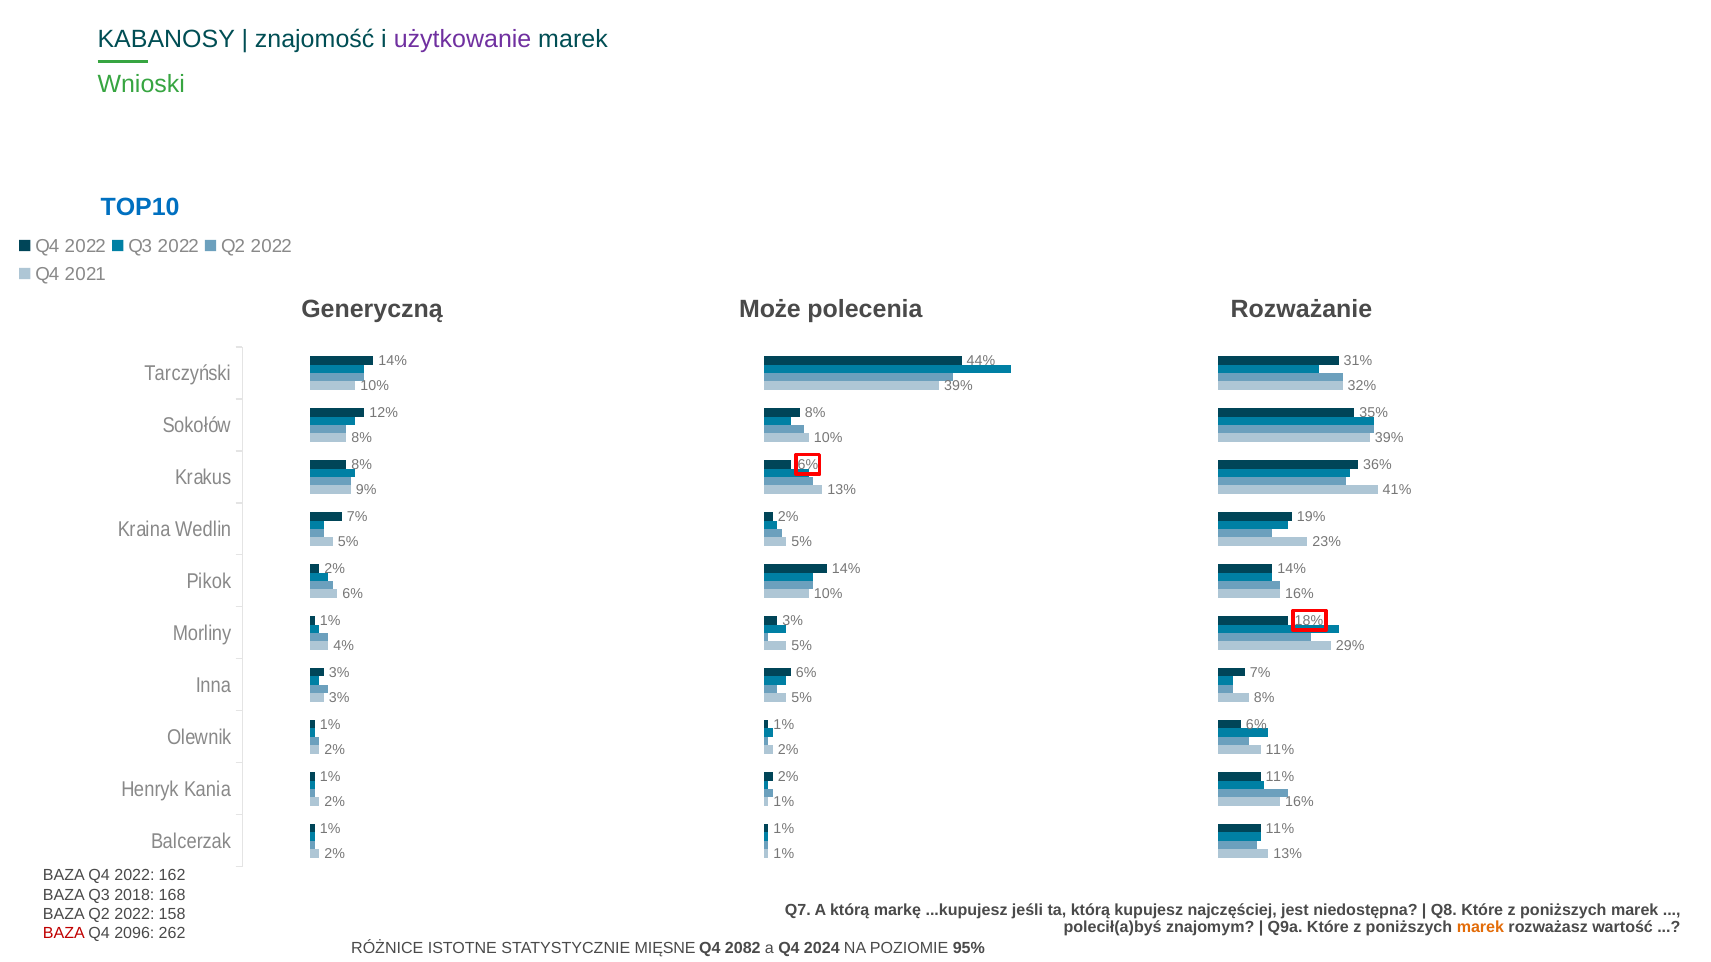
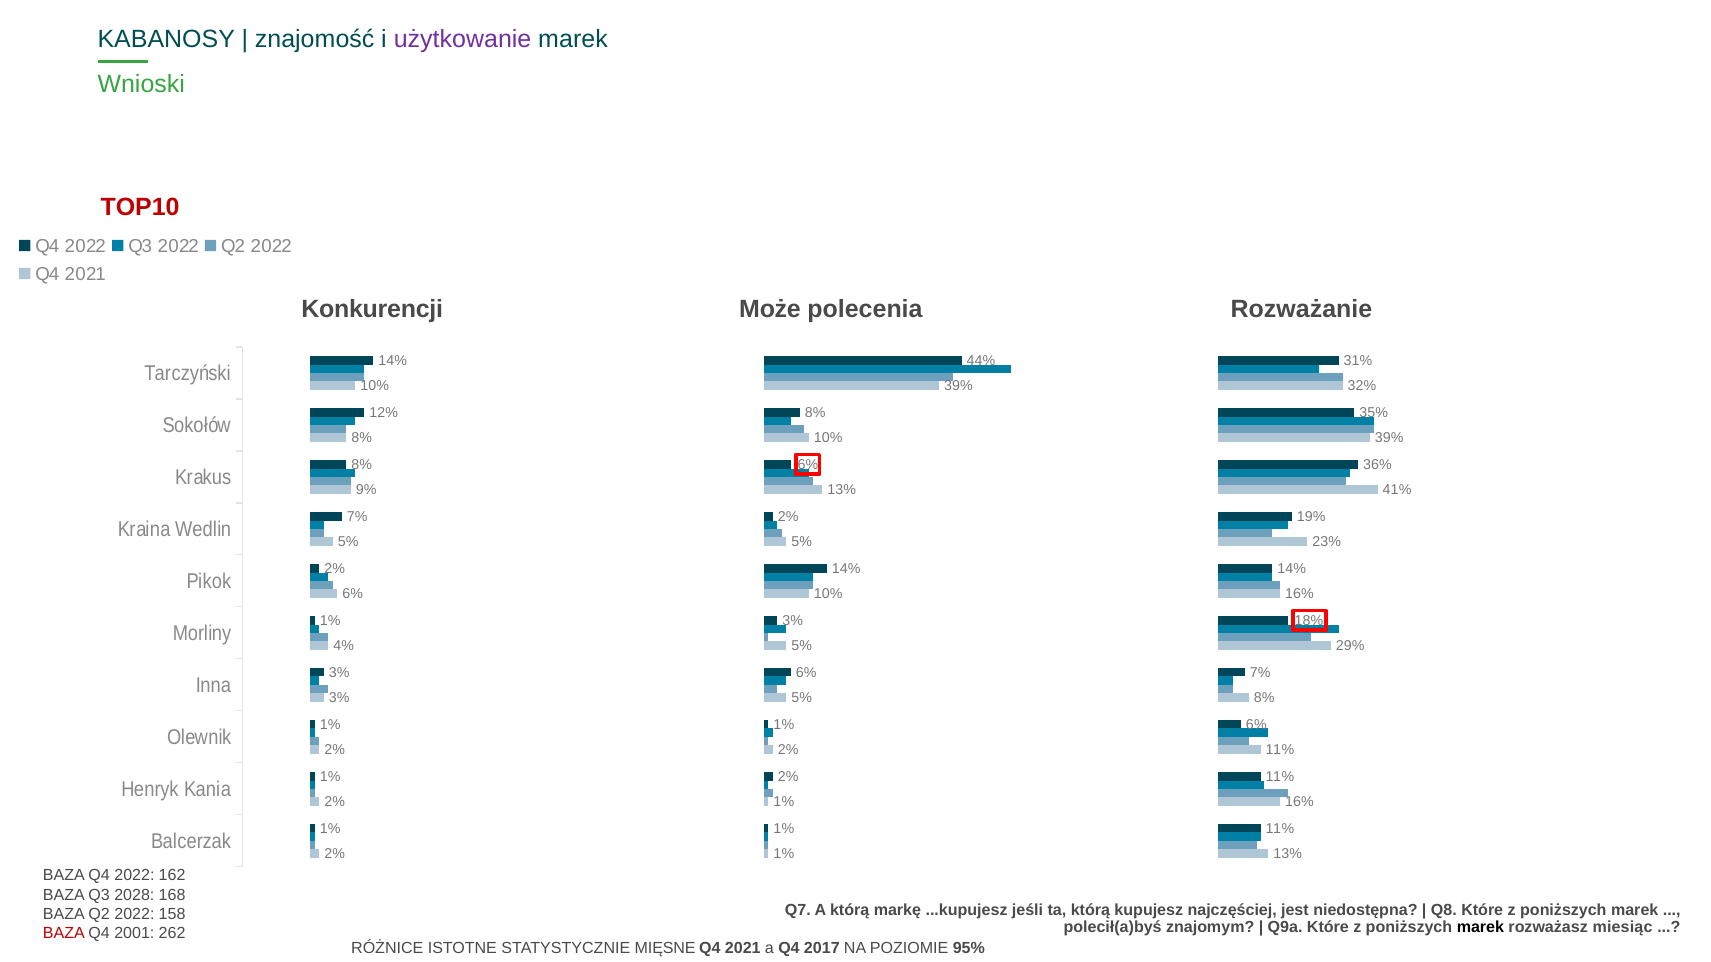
TOP10 colour: blue -> red
Generyczną: Generyczną -> Konkurencji
2018: 2018 -> 2028
marek at (1480, 928) colour: orange -> black
wartość: wartość -> miesiąc
2096: 2096 -> 2001
2082 at (743, 948): 2082 -> 2021
2024: 2024 -> 2017
